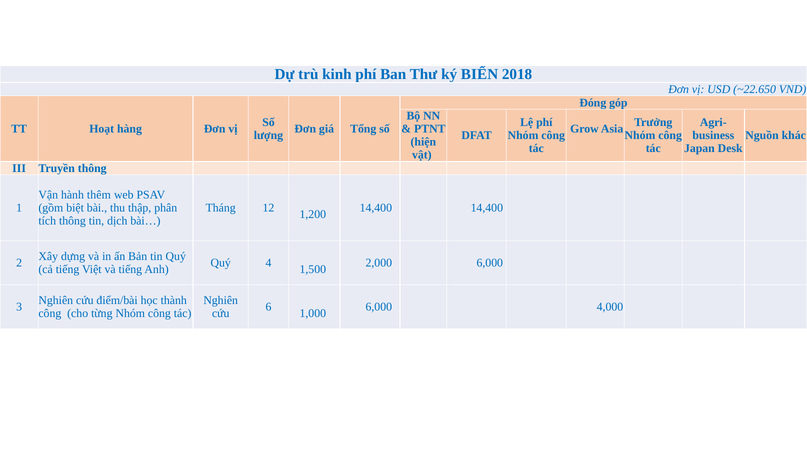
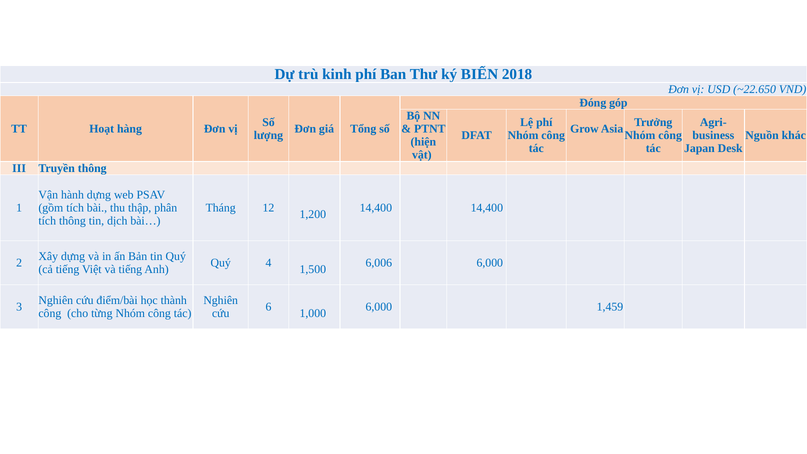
hành thêm: thêm -> dựng
gồm biệt: biệt -> tích
2,000: 2,000 -> 6,006
4,000: 4,000 -> 1,459
